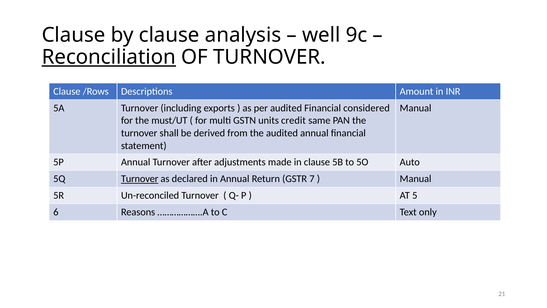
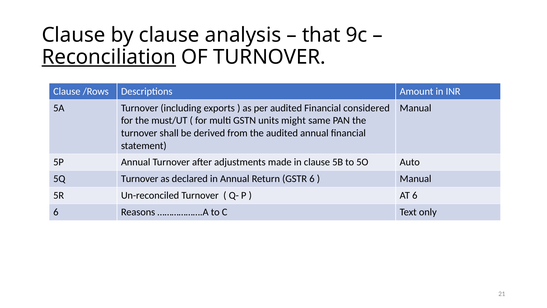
well: well -> that
credit: credit -> might
Turnover at (140, 179) underline: present -> none
GSTR 7: 7 -> 6
AT 5: 5 -> 6
